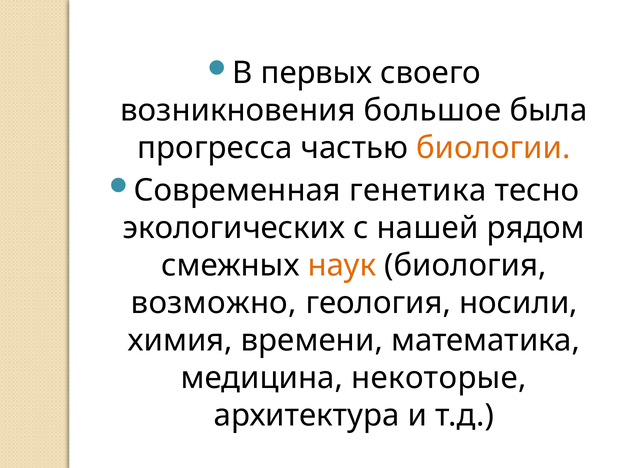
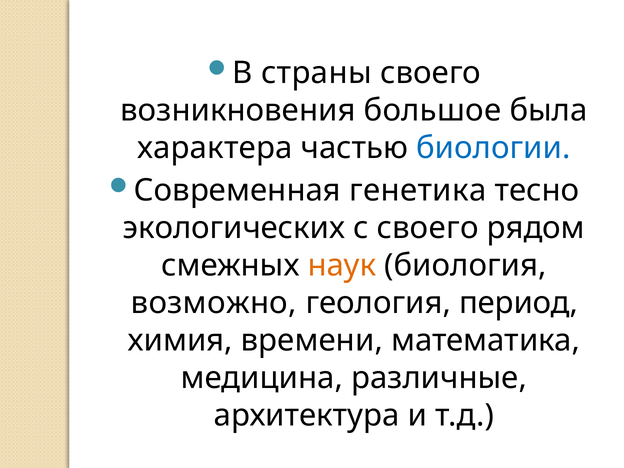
первых: первых -> страны
прогресса: прогресса -> характера
биологии colour: orange -> blue
с нашей: нашей -> своего
носили: носили -> период
некоторые: некоторые -> различные
